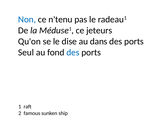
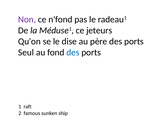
Non colour: blue -> purple
n'tenu: n'tenu -> n'fond
dans: dans -> père
